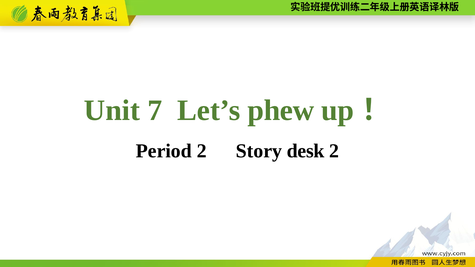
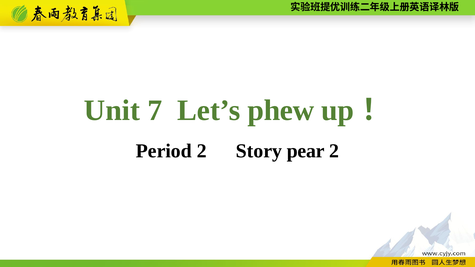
desk: desk -> pear
